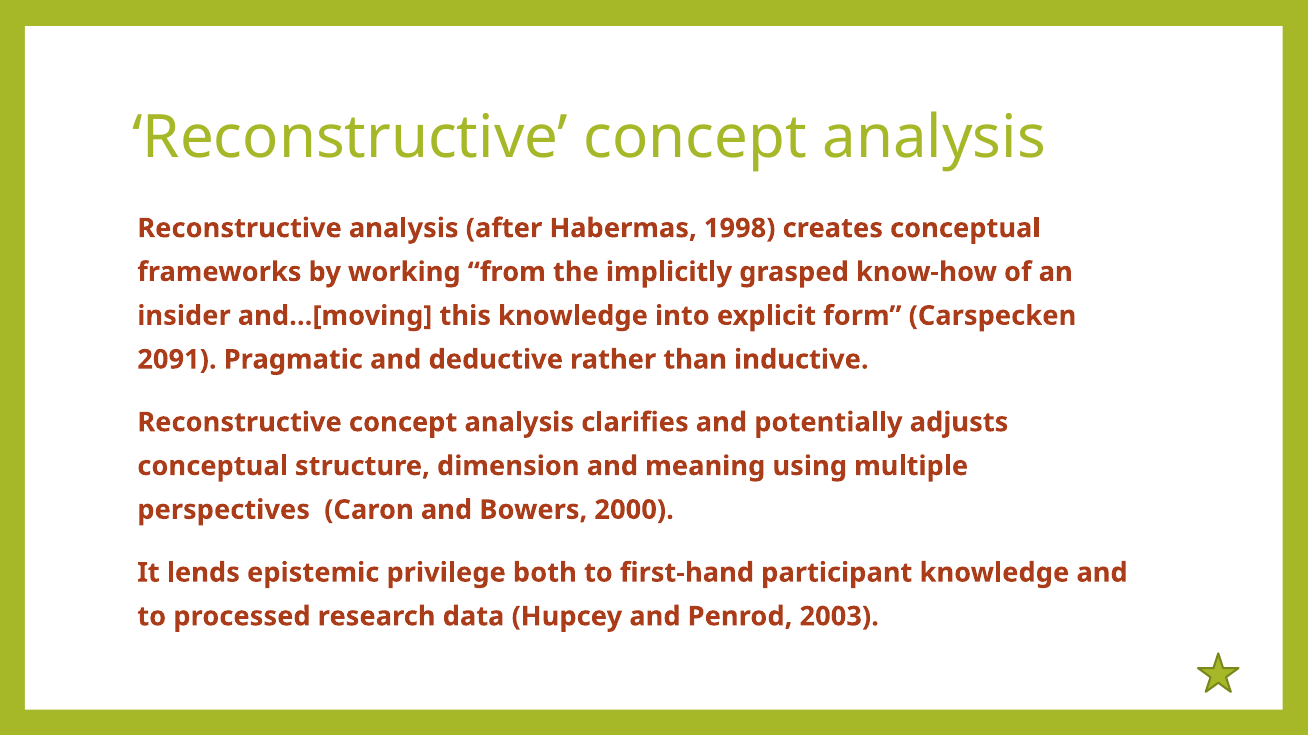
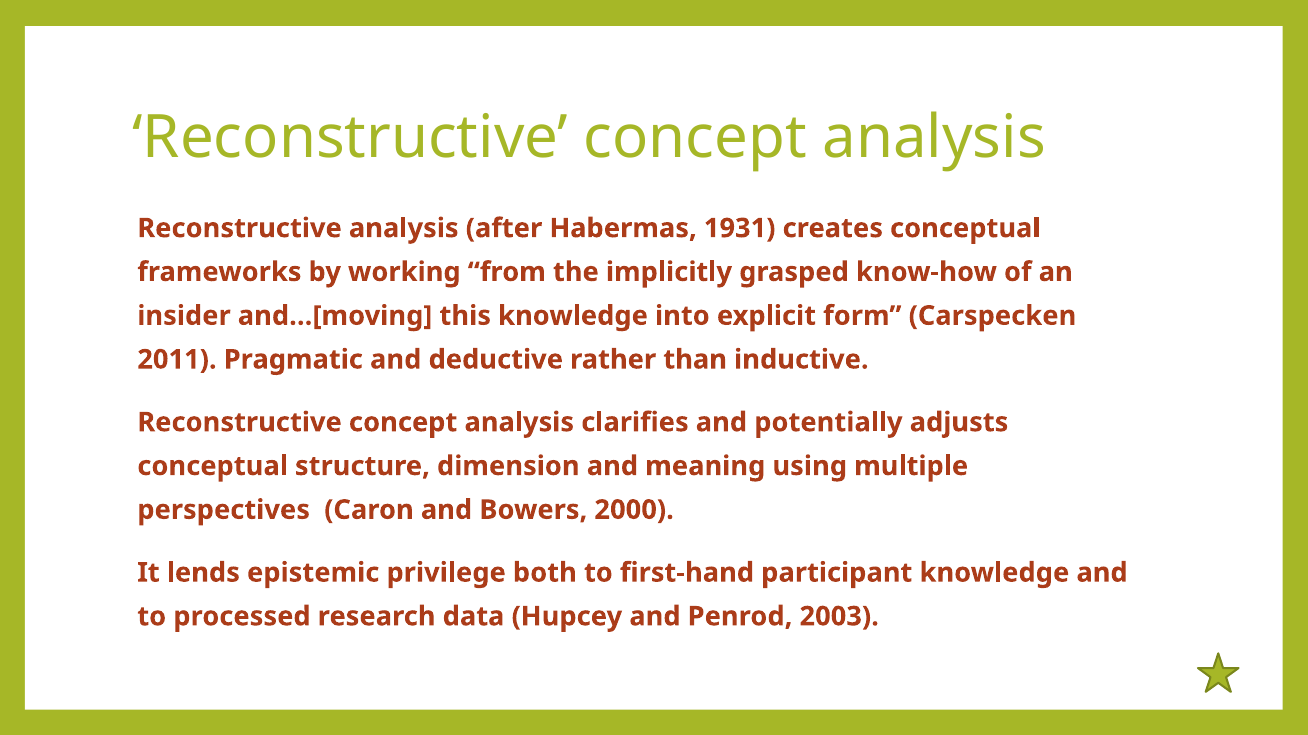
1998: 1998 -> 1931
2091: 2091 -> 2011
